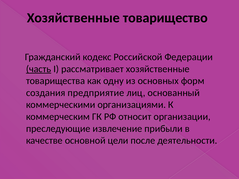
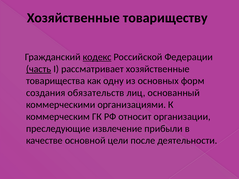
товарищество: товарищество -> товариществу
кодекс underline: none -> present
предприятие: предприятие -> обязательств
